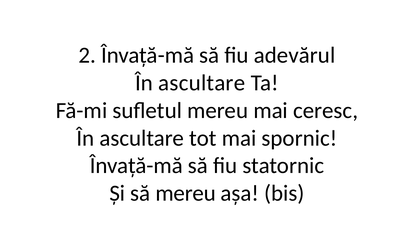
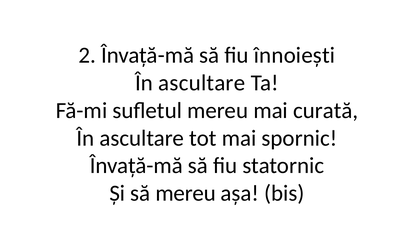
adevărul: adevărul -> înnoiești
ceresc: ceresc -> curată
